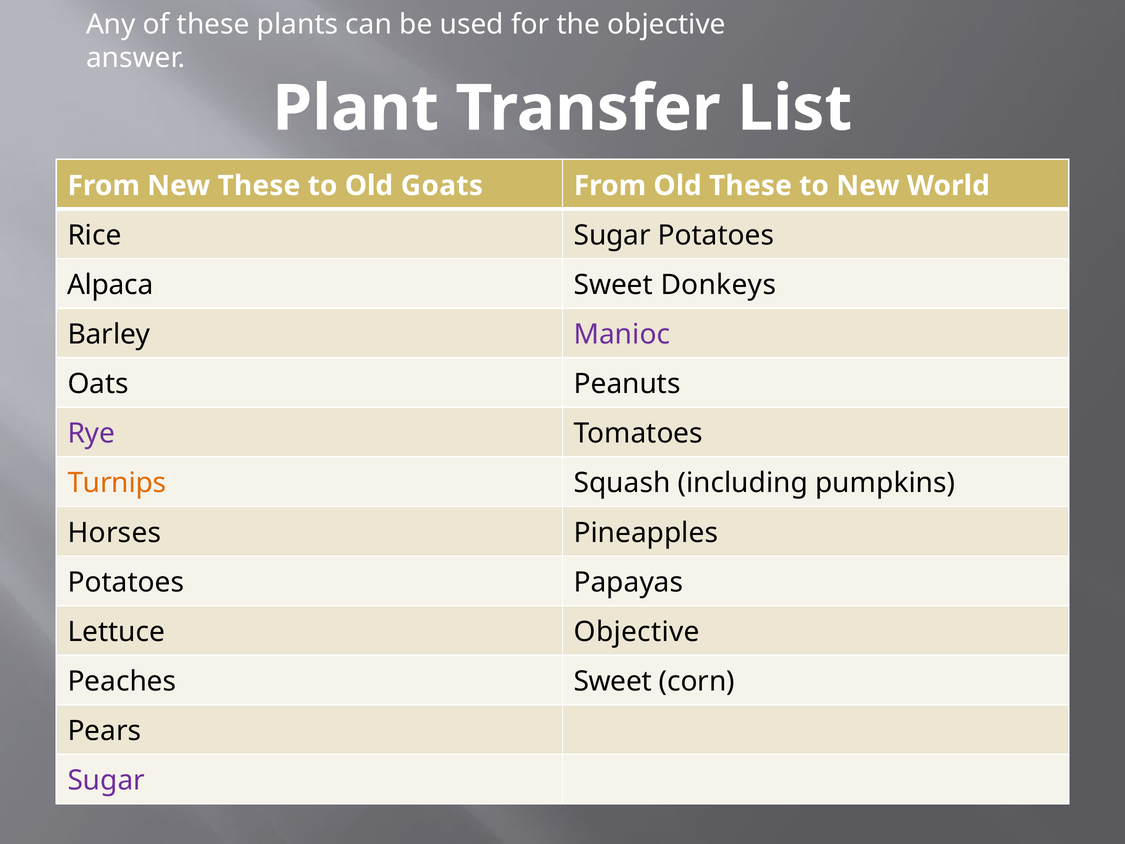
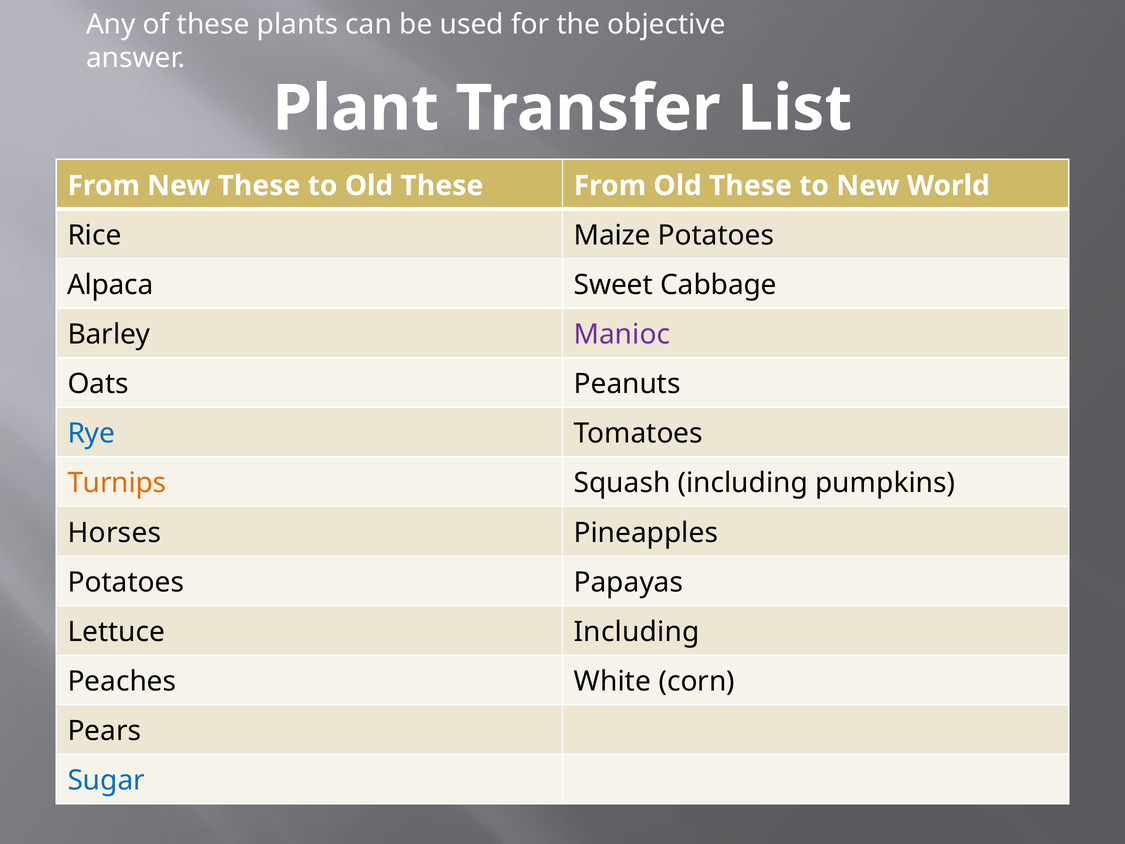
to Old Goats: Goats -> These
Rice Sugar: Sugar -> Maize
Donkeys: Donkeys -> Cabbage
Rye colour: purple -> blue
Lettuce Objective: Objective -> Including
Peaches Sweet: Sweet -> White
Sugar at (106, 780) colour: purple -> blue
